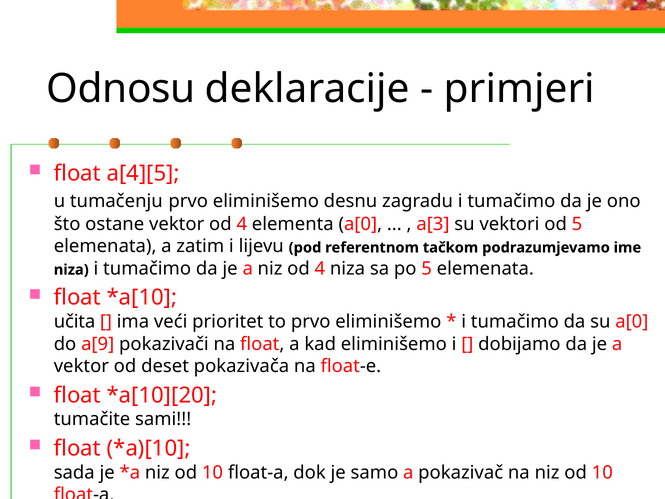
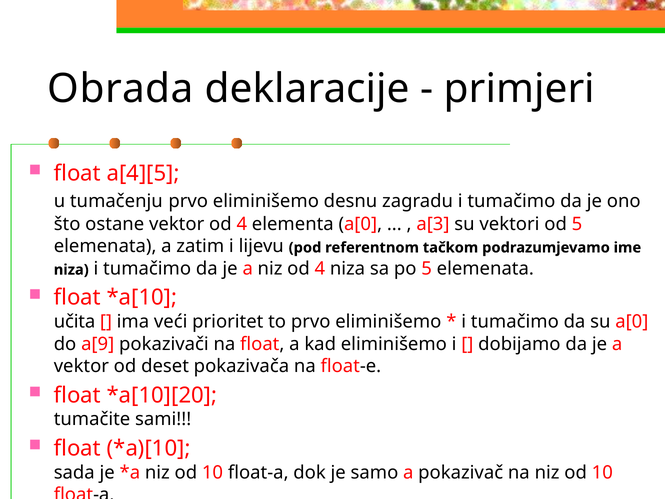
Odnosu: Odnosu -> Obrada
